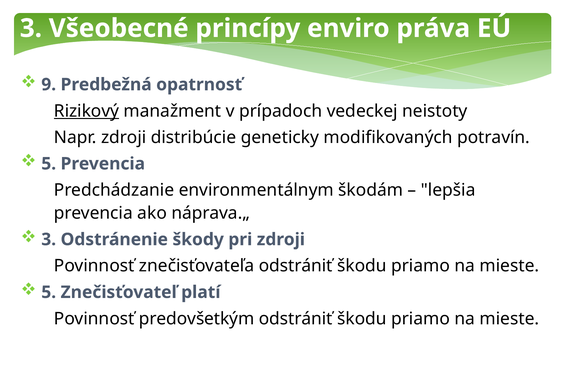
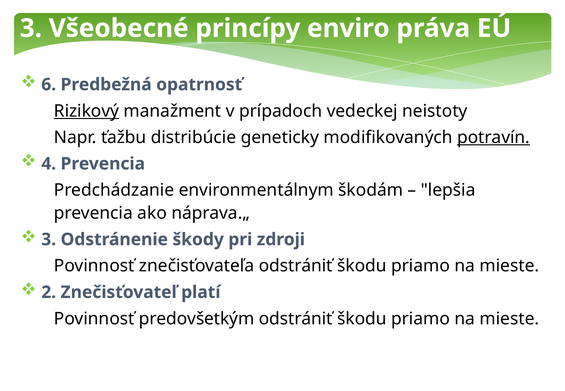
9: 9 -> 6
Napr zdroji: zdroji -> ťažbu
potravín underline: none -> present
5 at (49, 164): 5 -> 4
5 at (49, 292): 5 -> 2
